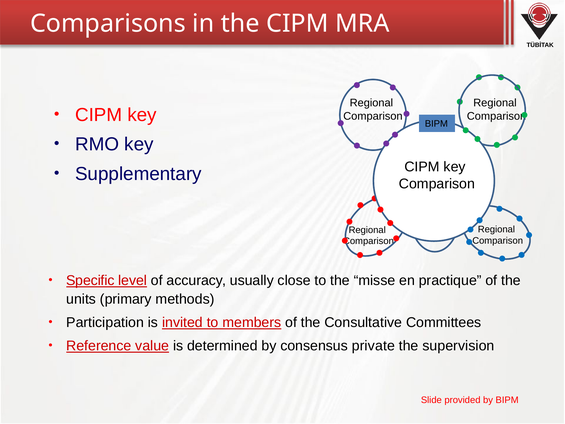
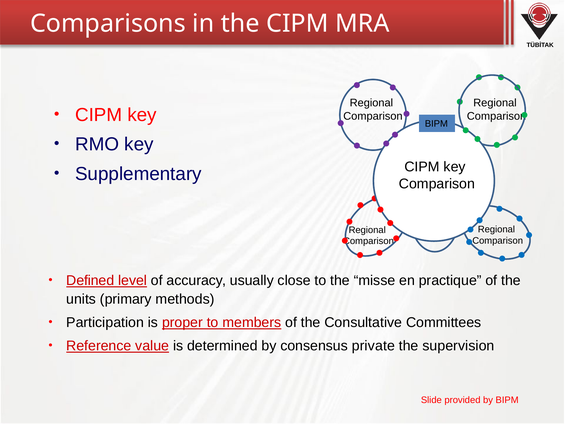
Specific: Specific -> Defined
invited: invited -> proper
